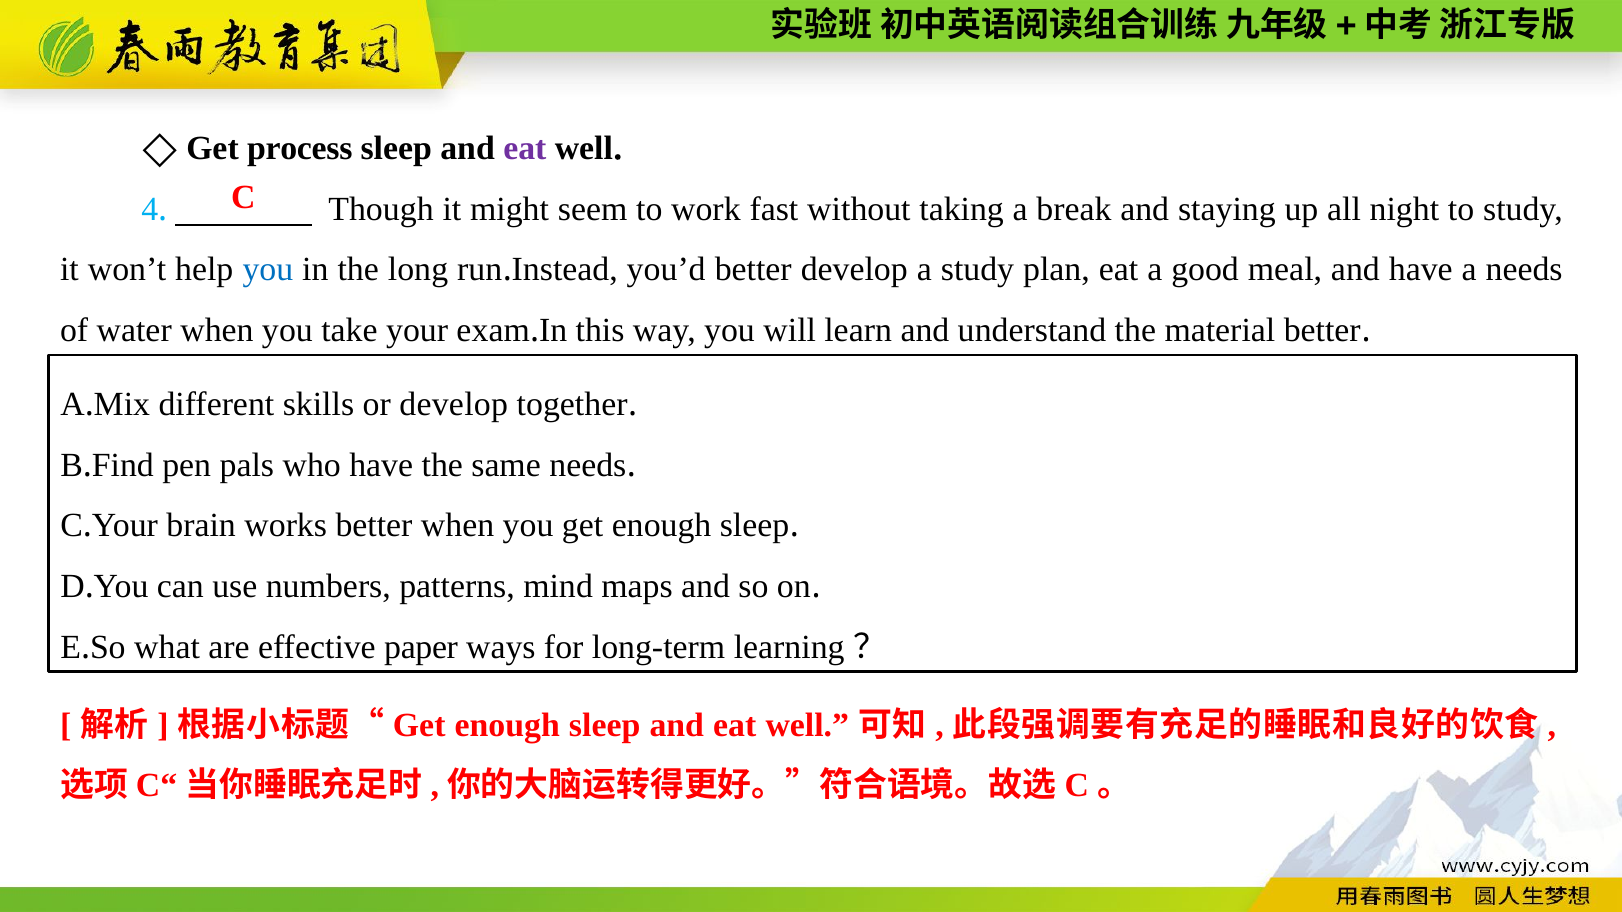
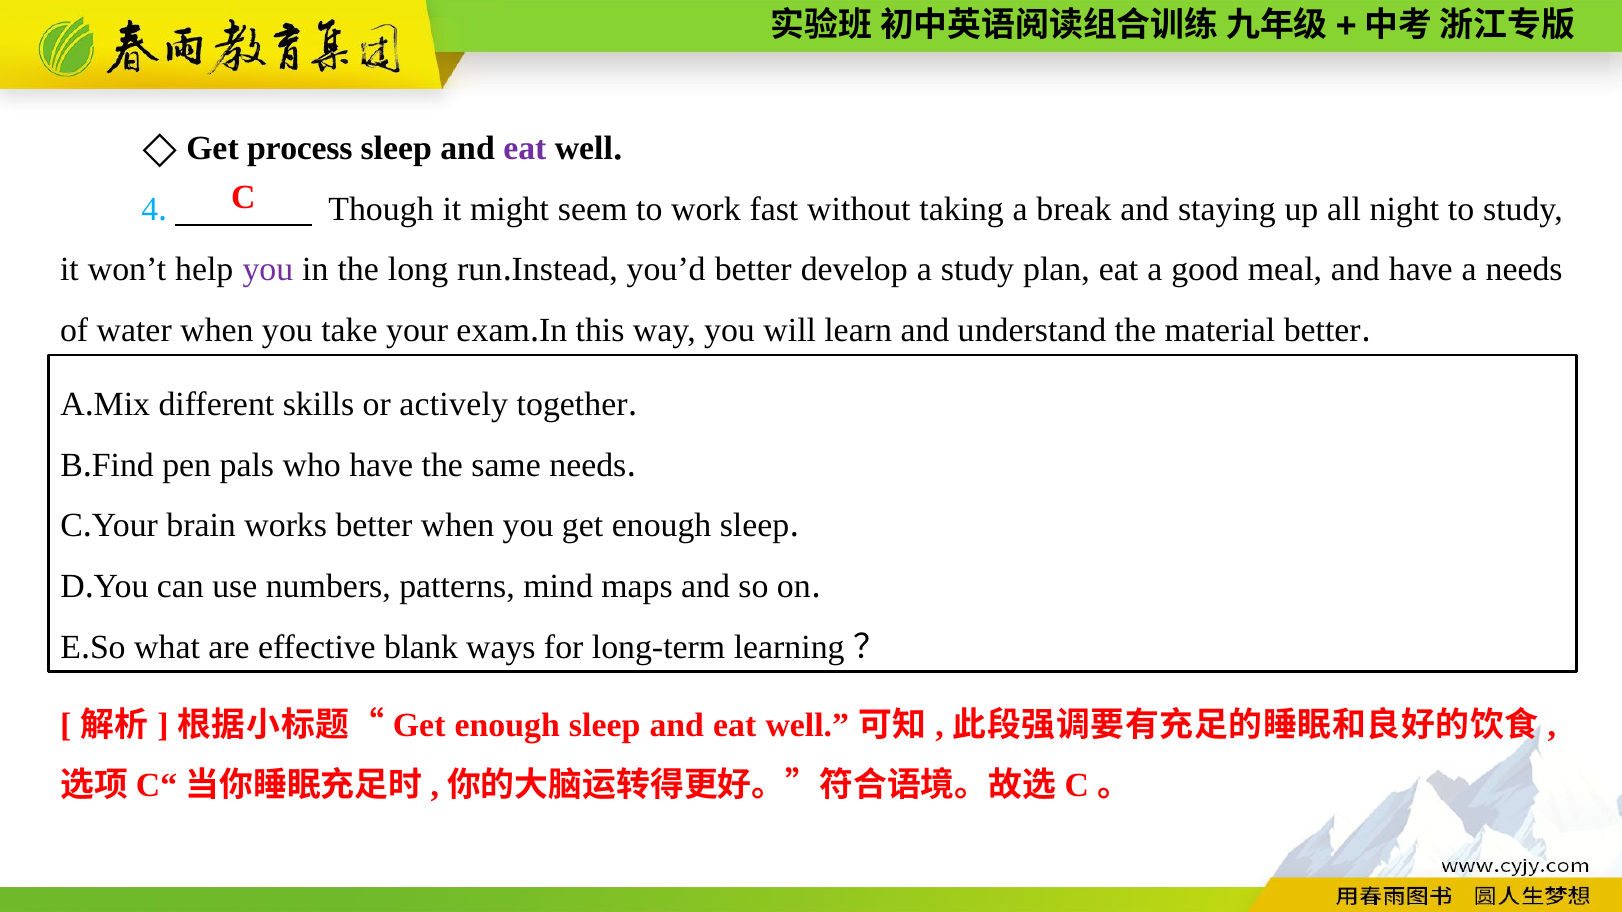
you at (268, 270) colour: blue -> purple
or develop: develop -> actively
paper: paper -> blank
